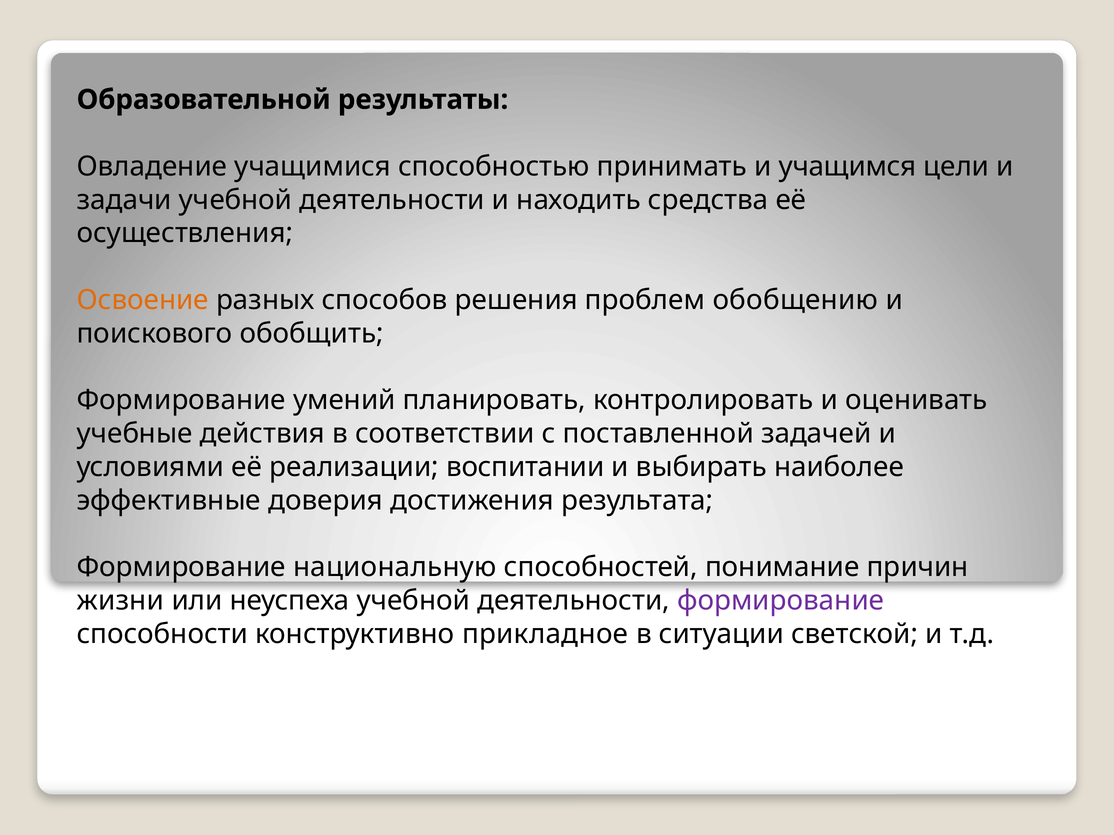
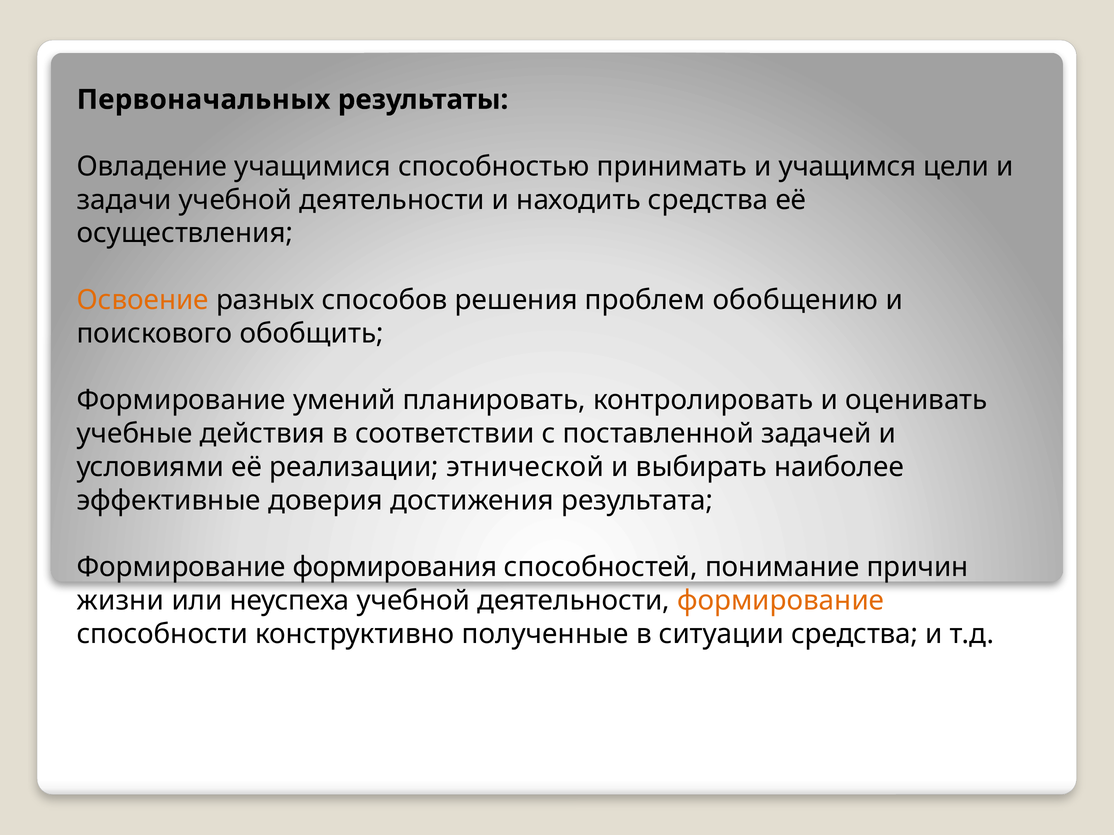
Образовательной: Образовательной -> Первоначальных
воспитании: воспитании -> этнической
национальную: национальную -> формирования
формирование at (781, 601) colour: purple -> orange
прикладное: прикладное -> полученные
ситуации светской: светской -> средства
